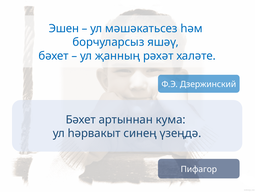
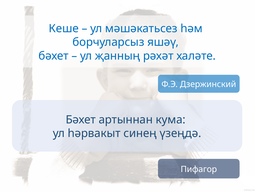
Эшен: Эшен -> Кеше
